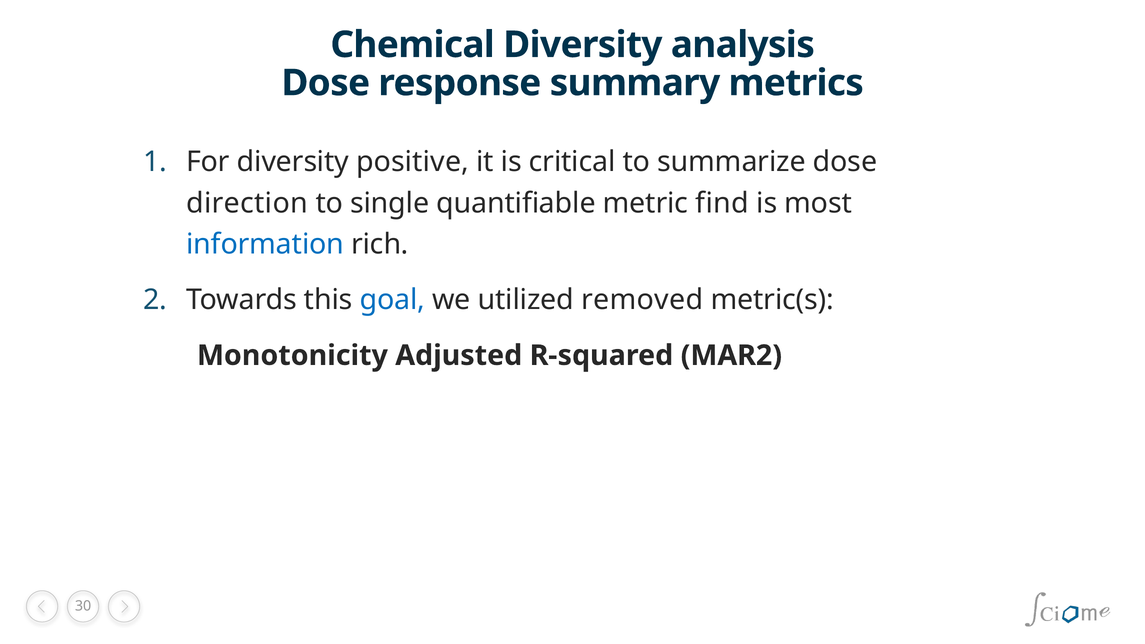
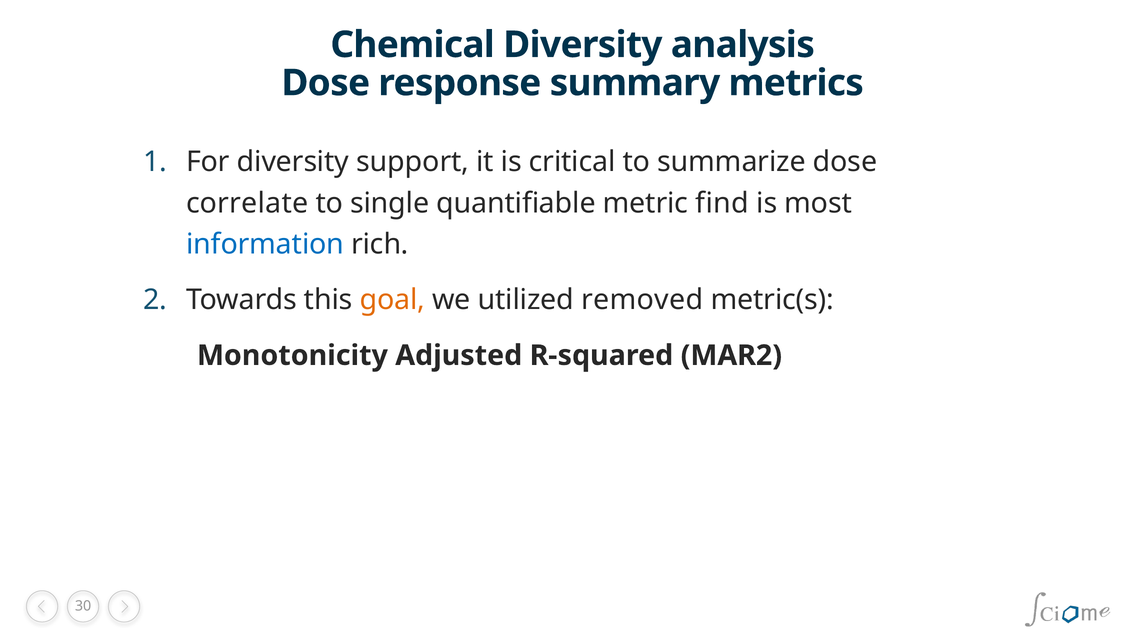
positive: positive -> support
direction: direction -> correlate
goal colour: blue -> orange
